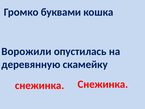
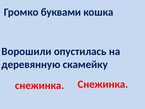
Ворожили: Ворожили -> Ворошили
